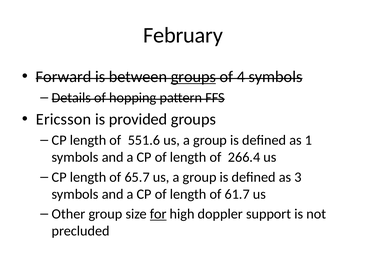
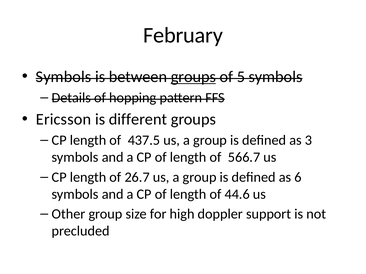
Forward at (64, 77): Forward -> Symbols
4: 4 -> 5
provided: provided -> different
551.6: 551.6 -> 437.5
1: 1 -> 3
266.4: 266.4 -> 566.7
65.7: 65.7 -> 26.7
3: 3 -> 6
61.7: 61.7 -> 44.6
for underline: present -> none
